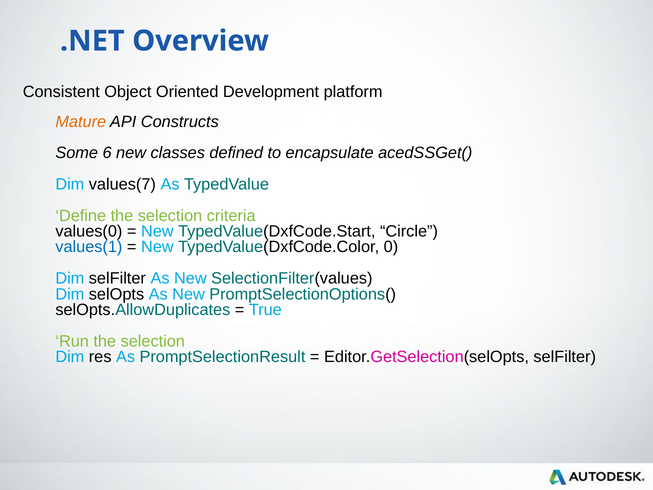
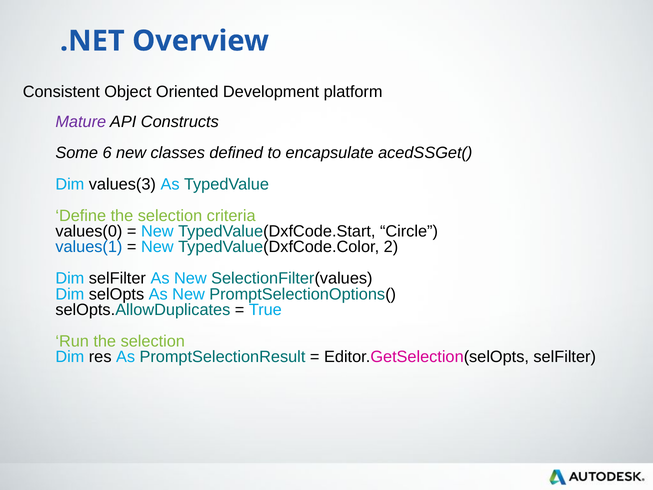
Mature colour: orange -> purple
values(7: values(7 -> values(3
0: 0 -> 2
